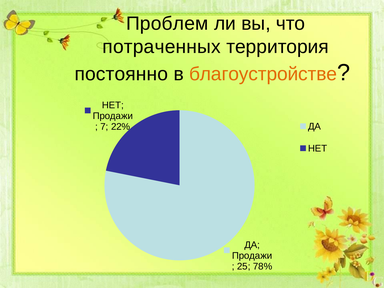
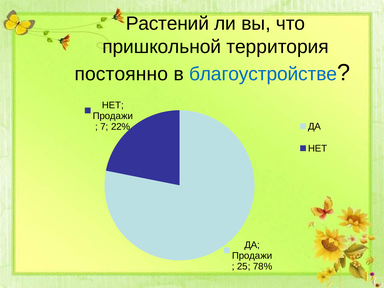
Проблем: Проблем -> Растений
потраченных: потраченных -> пришкольной
благоустройстве colour: orange -> blue
